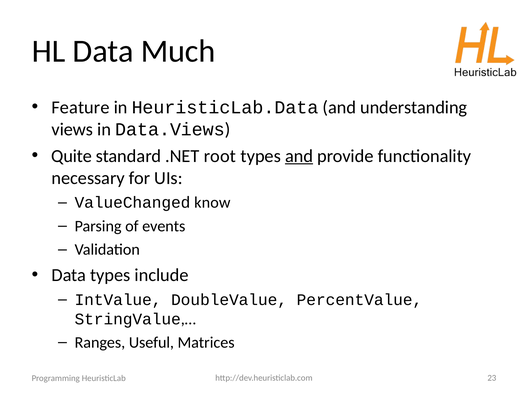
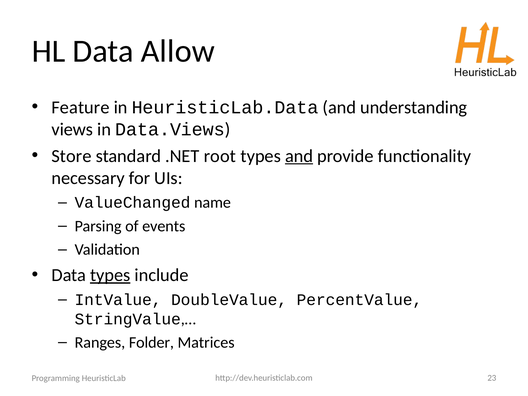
Much: Much -> Allow
Quite: Quite -> Store
know: know -> name
types at (110, 275) underline: none -> present
Useful: Useful -> Folder
